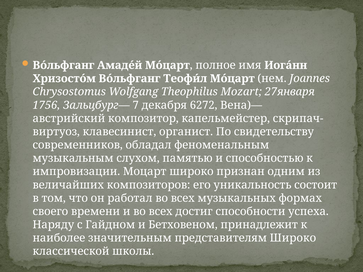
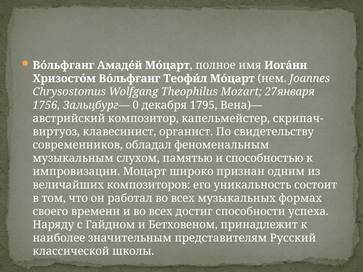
7: 7 -> 0
6272: 6272 -> 1795
представителям Широко: Широко -> Русский
